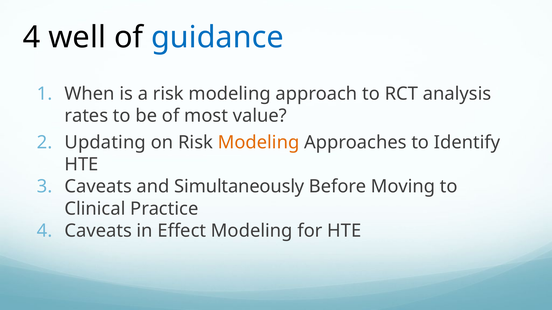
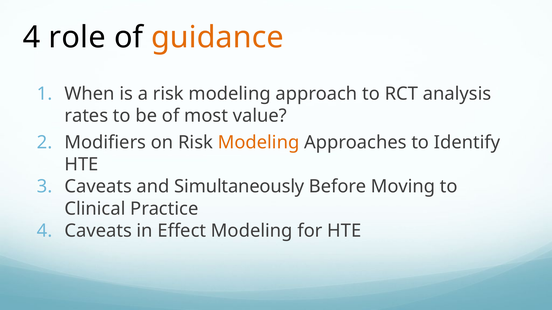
well: well -> role
guidance colour: blue -> orange
Updating: Updating -> Modifiers
